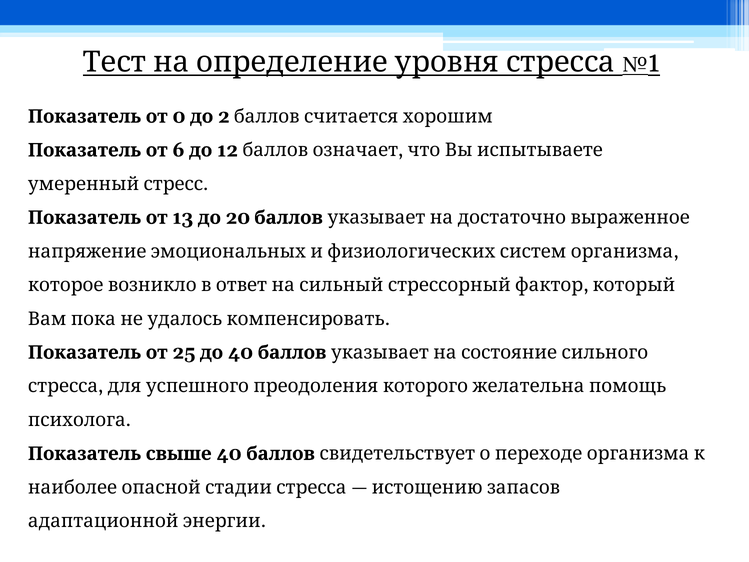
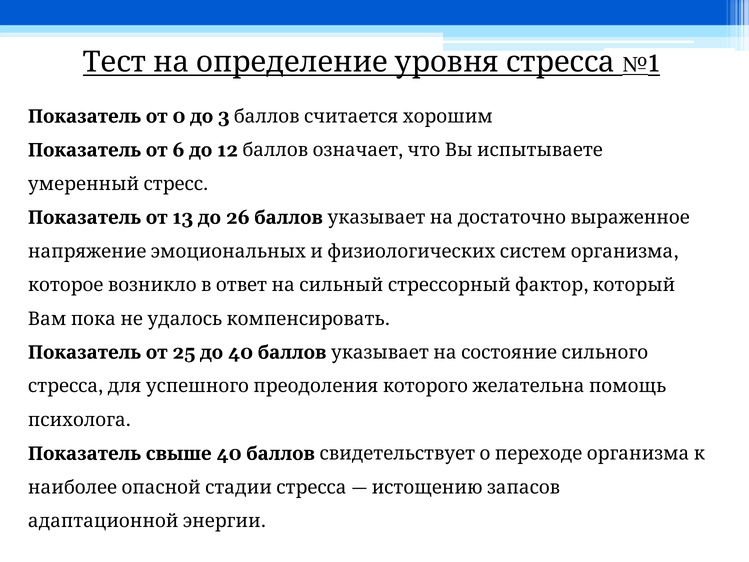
2: 2 -> 3
20: 20 -> 26
